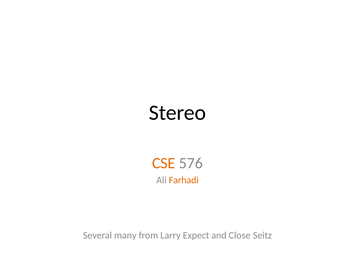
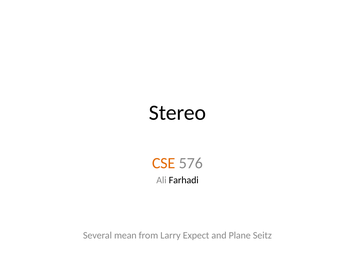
Farhadi colour: orange -> black
many: many -> mean
Close: Close -> Plane
